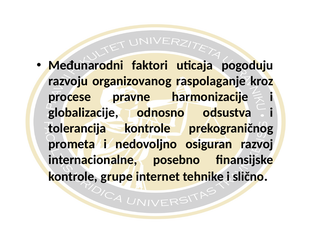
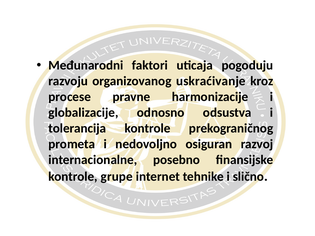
raspolaganje: raspolaganje -> uskraćivanje
